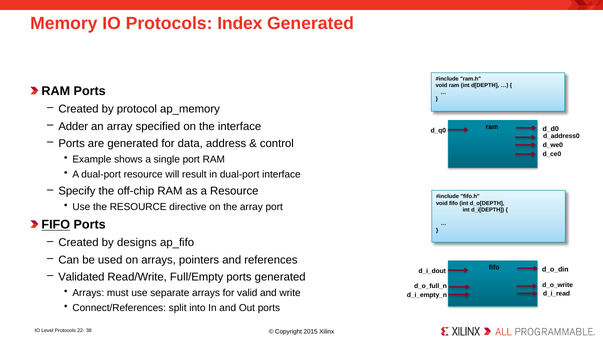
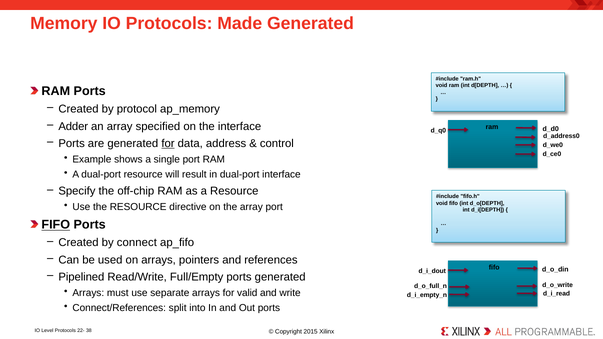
Index: Index -> Made
for at (168, 144) underline: none -> present
designs: designs -> connect
Validated: Validated -> Pipelined
